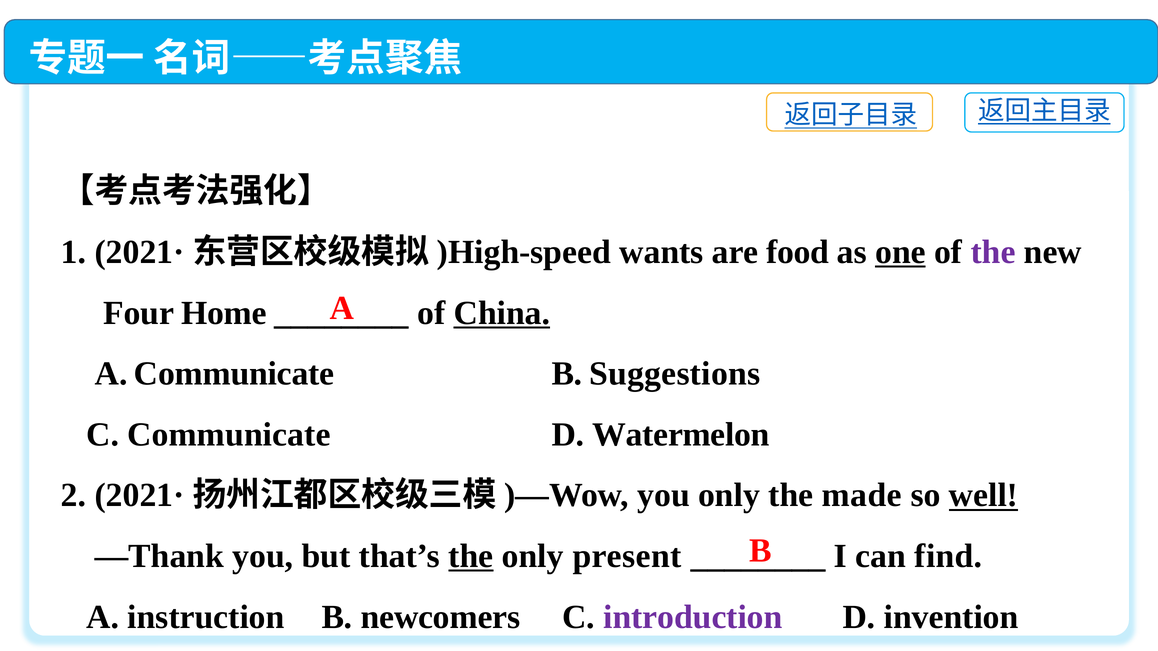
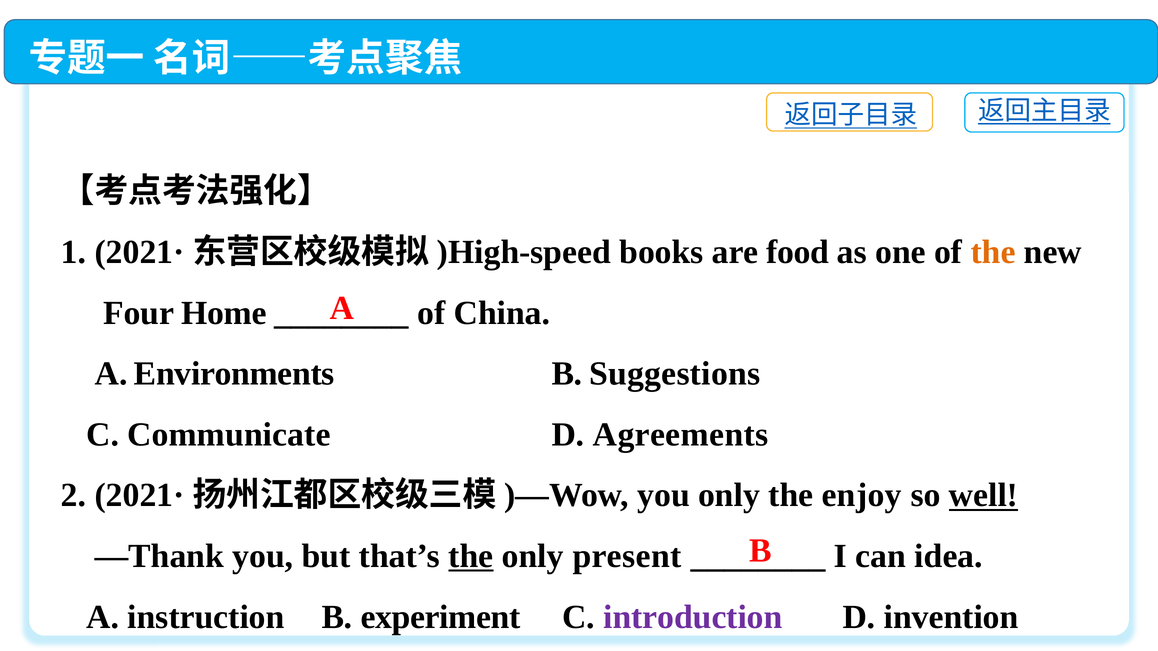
wants: wants -> books
one underline: present -> none
the at (993, 252) colour: purple -> orange
China underline: present -> none
A Communicate: Communicate -> Environments
Watermelon: Watermelon -> Agreements
made: made -> enjoy
find: find -> idea
newcomers: newcomers -> experiment
